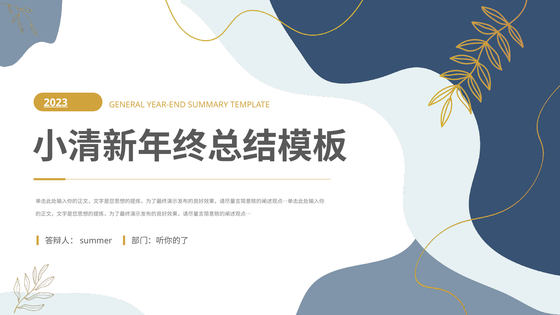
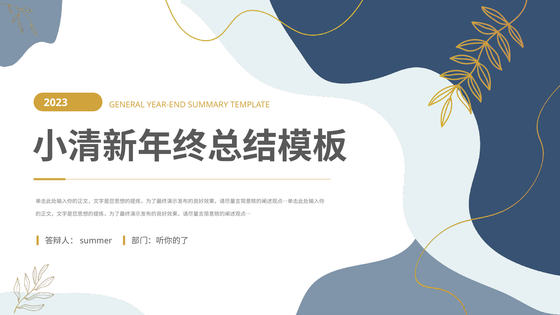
2023 underline: present -> none
